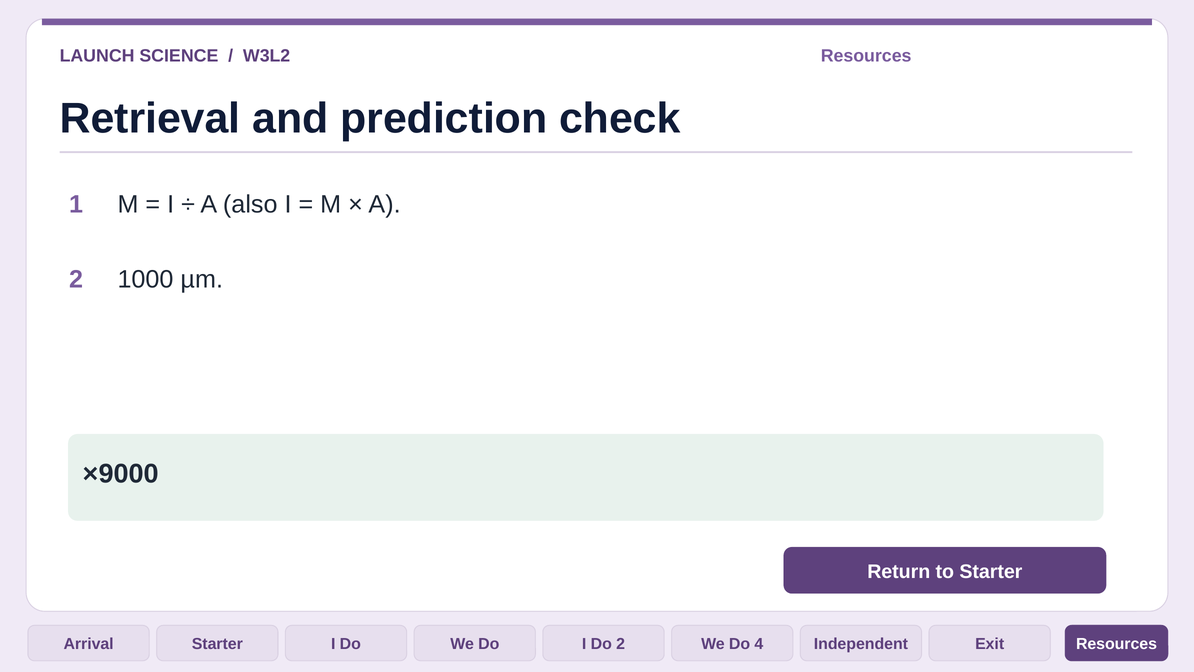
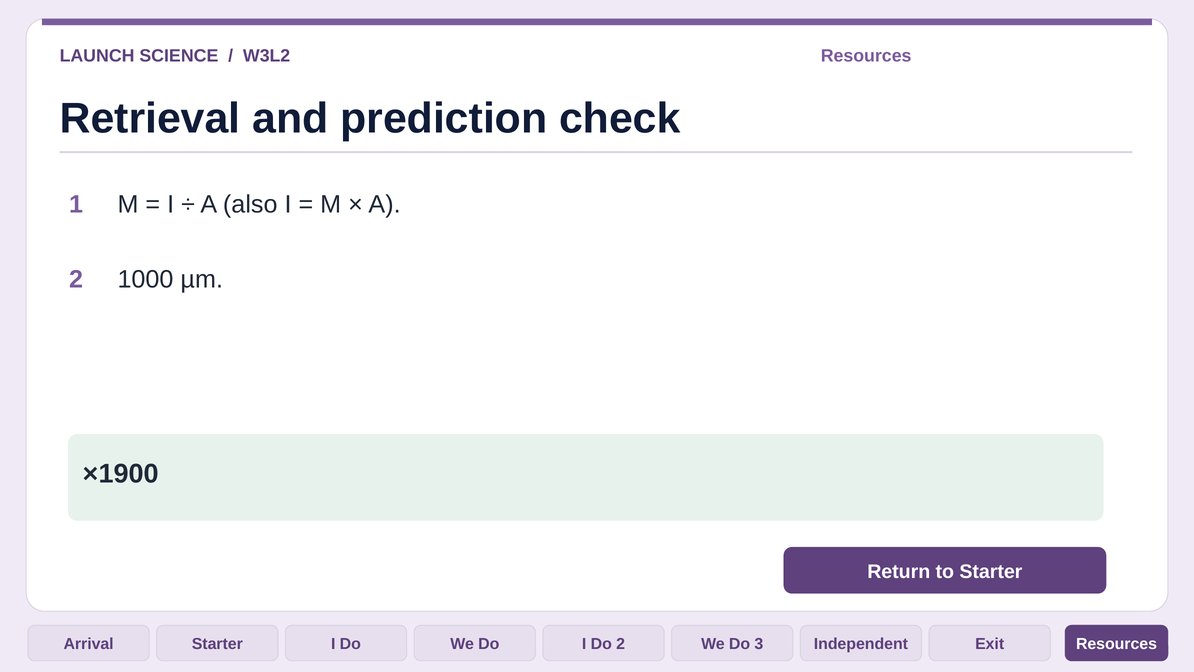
×9000: ×9000 -> ×1900
4: 4 -> 3
